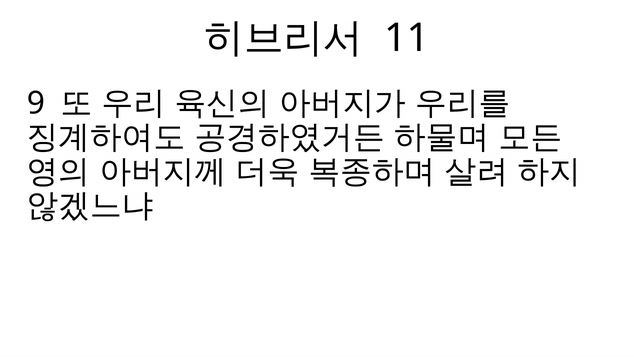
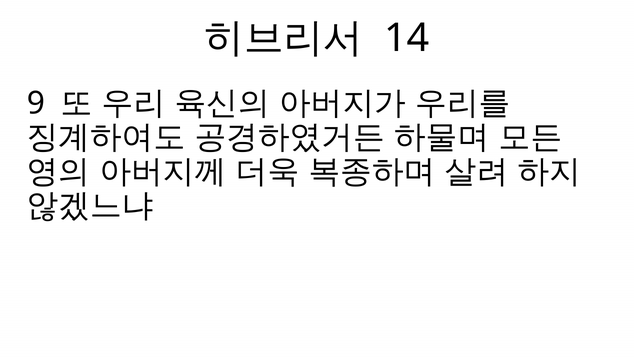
11: 11 -> 14
